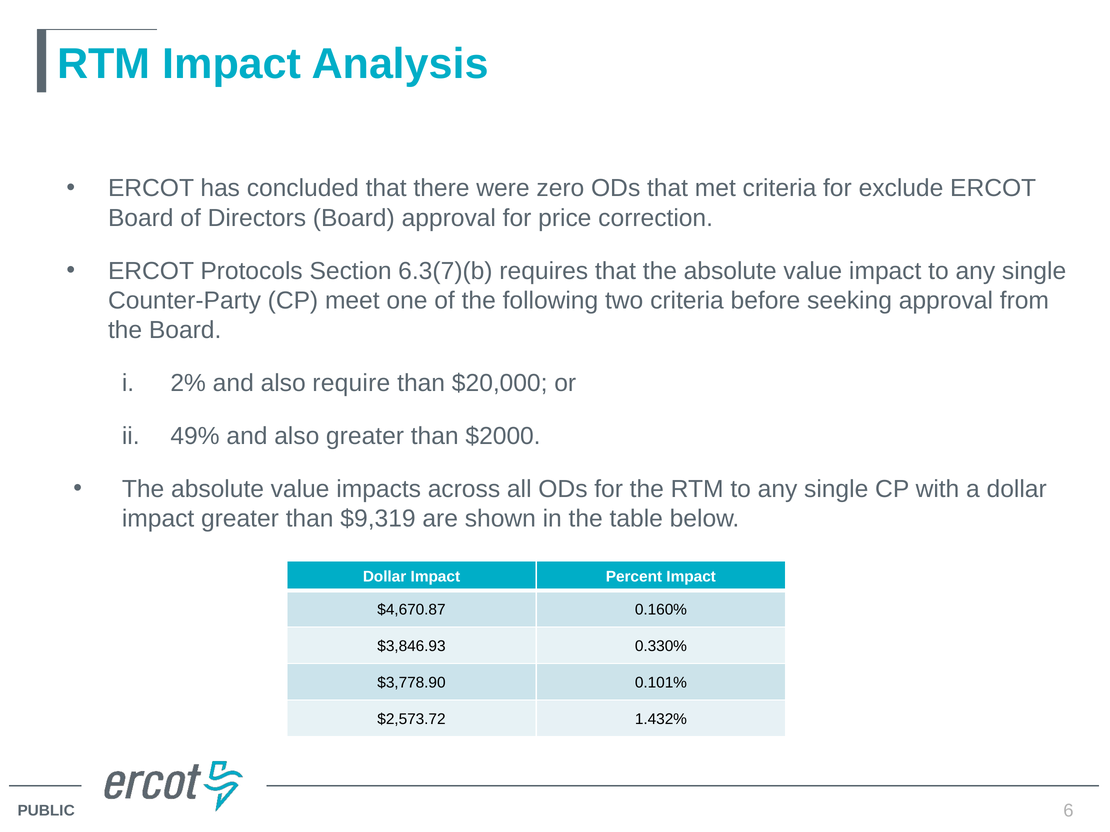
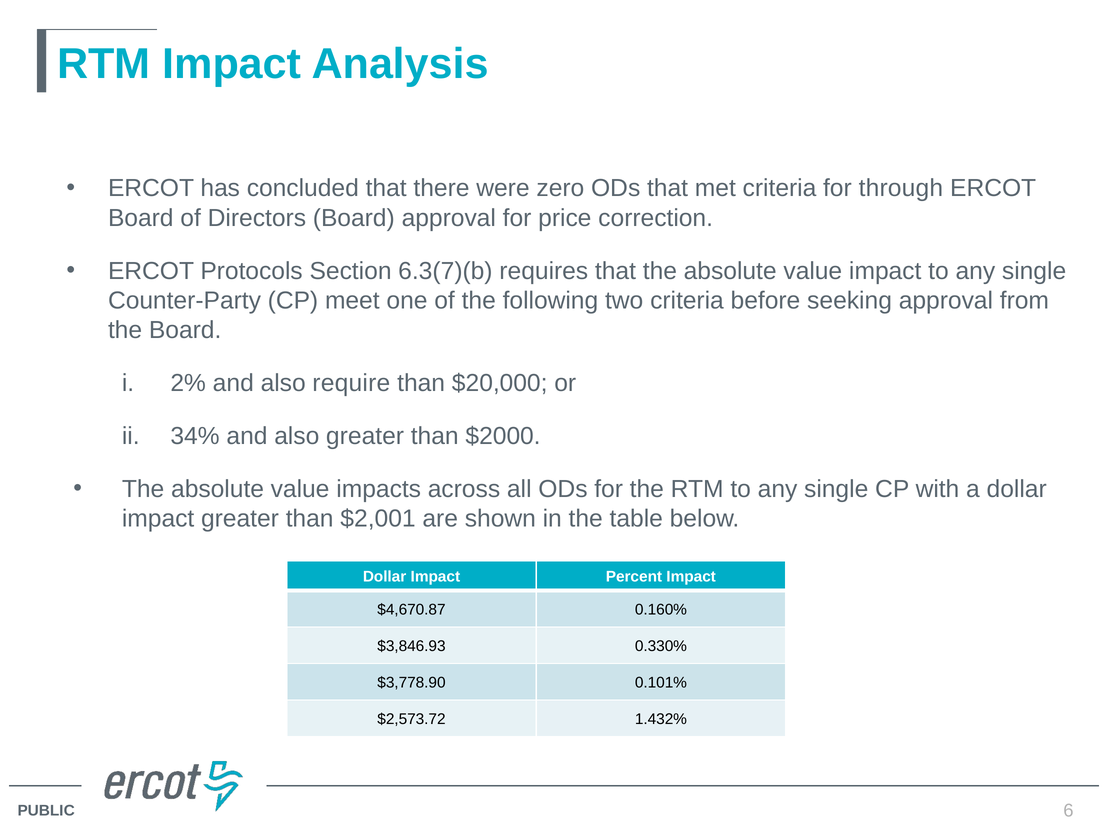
exclude: exclude -> through
49%: 49% -> 34%
$9,319: $9,319 -> $2,001
